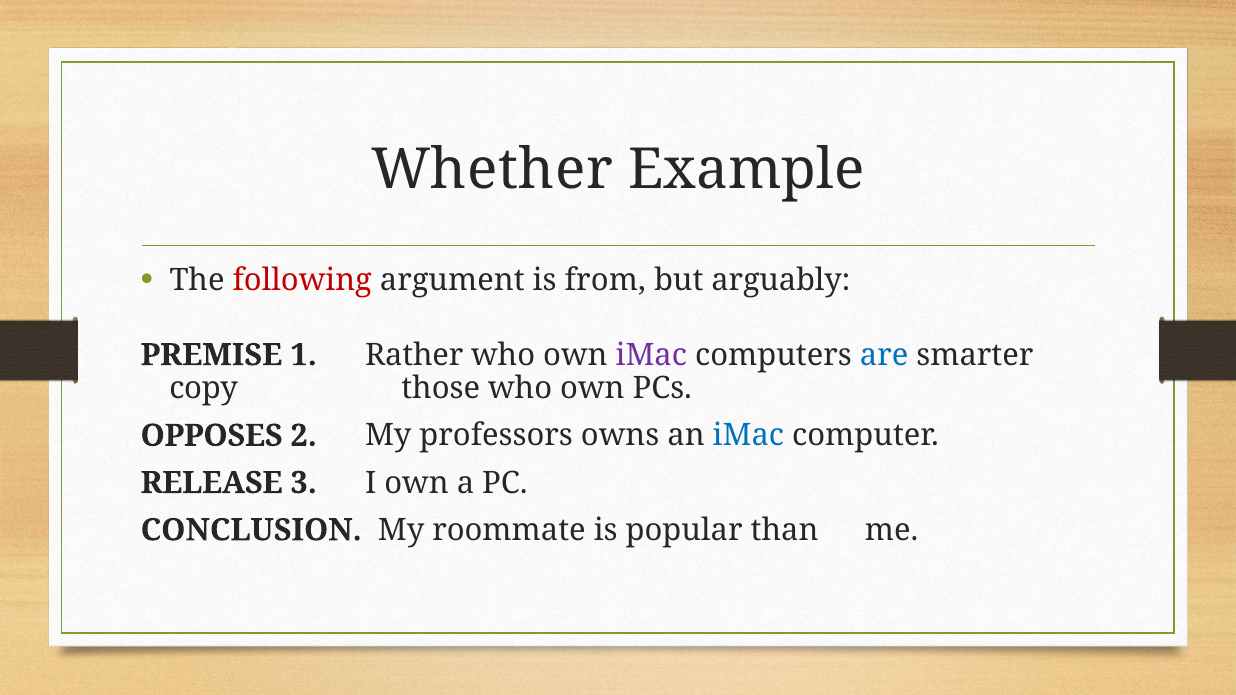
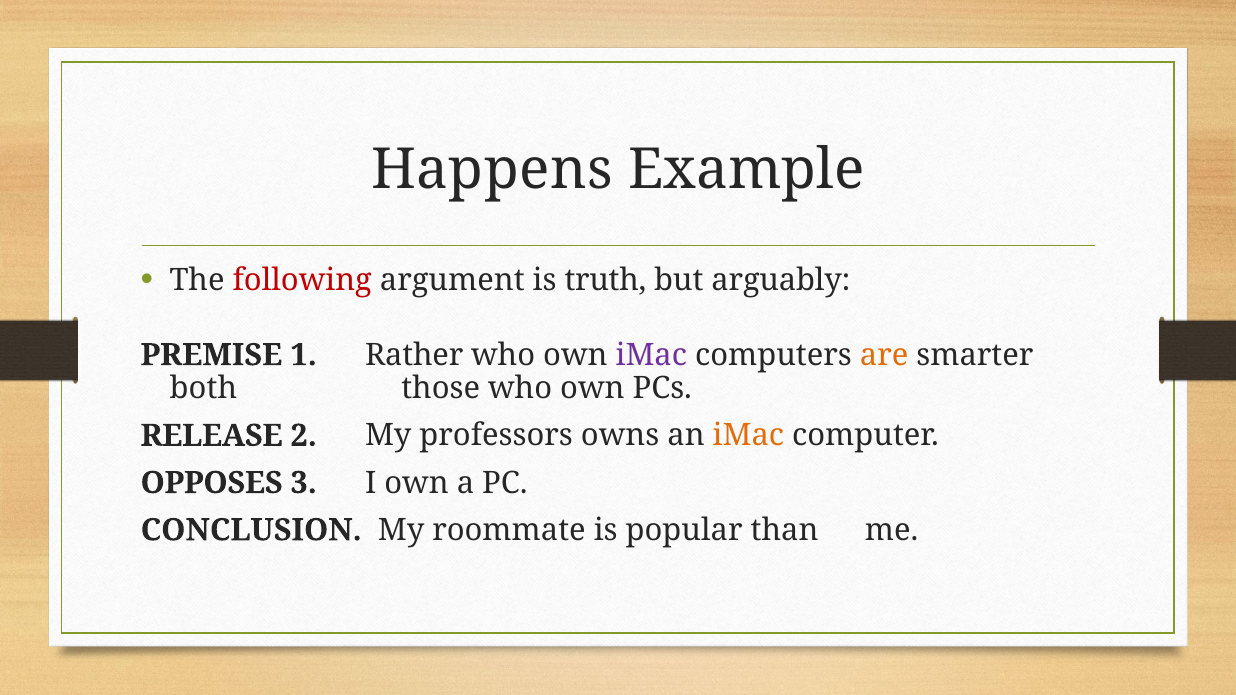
Whether: Whether -> Happens
from: from -> truth
are colour: blue -> orange
copy: copy -> both
OPPOSES: OPPOSES -> RELEASE
iMac at (748, 436) colour: blue -> orange
RELEASE: RELEASE -> OPPOSES
